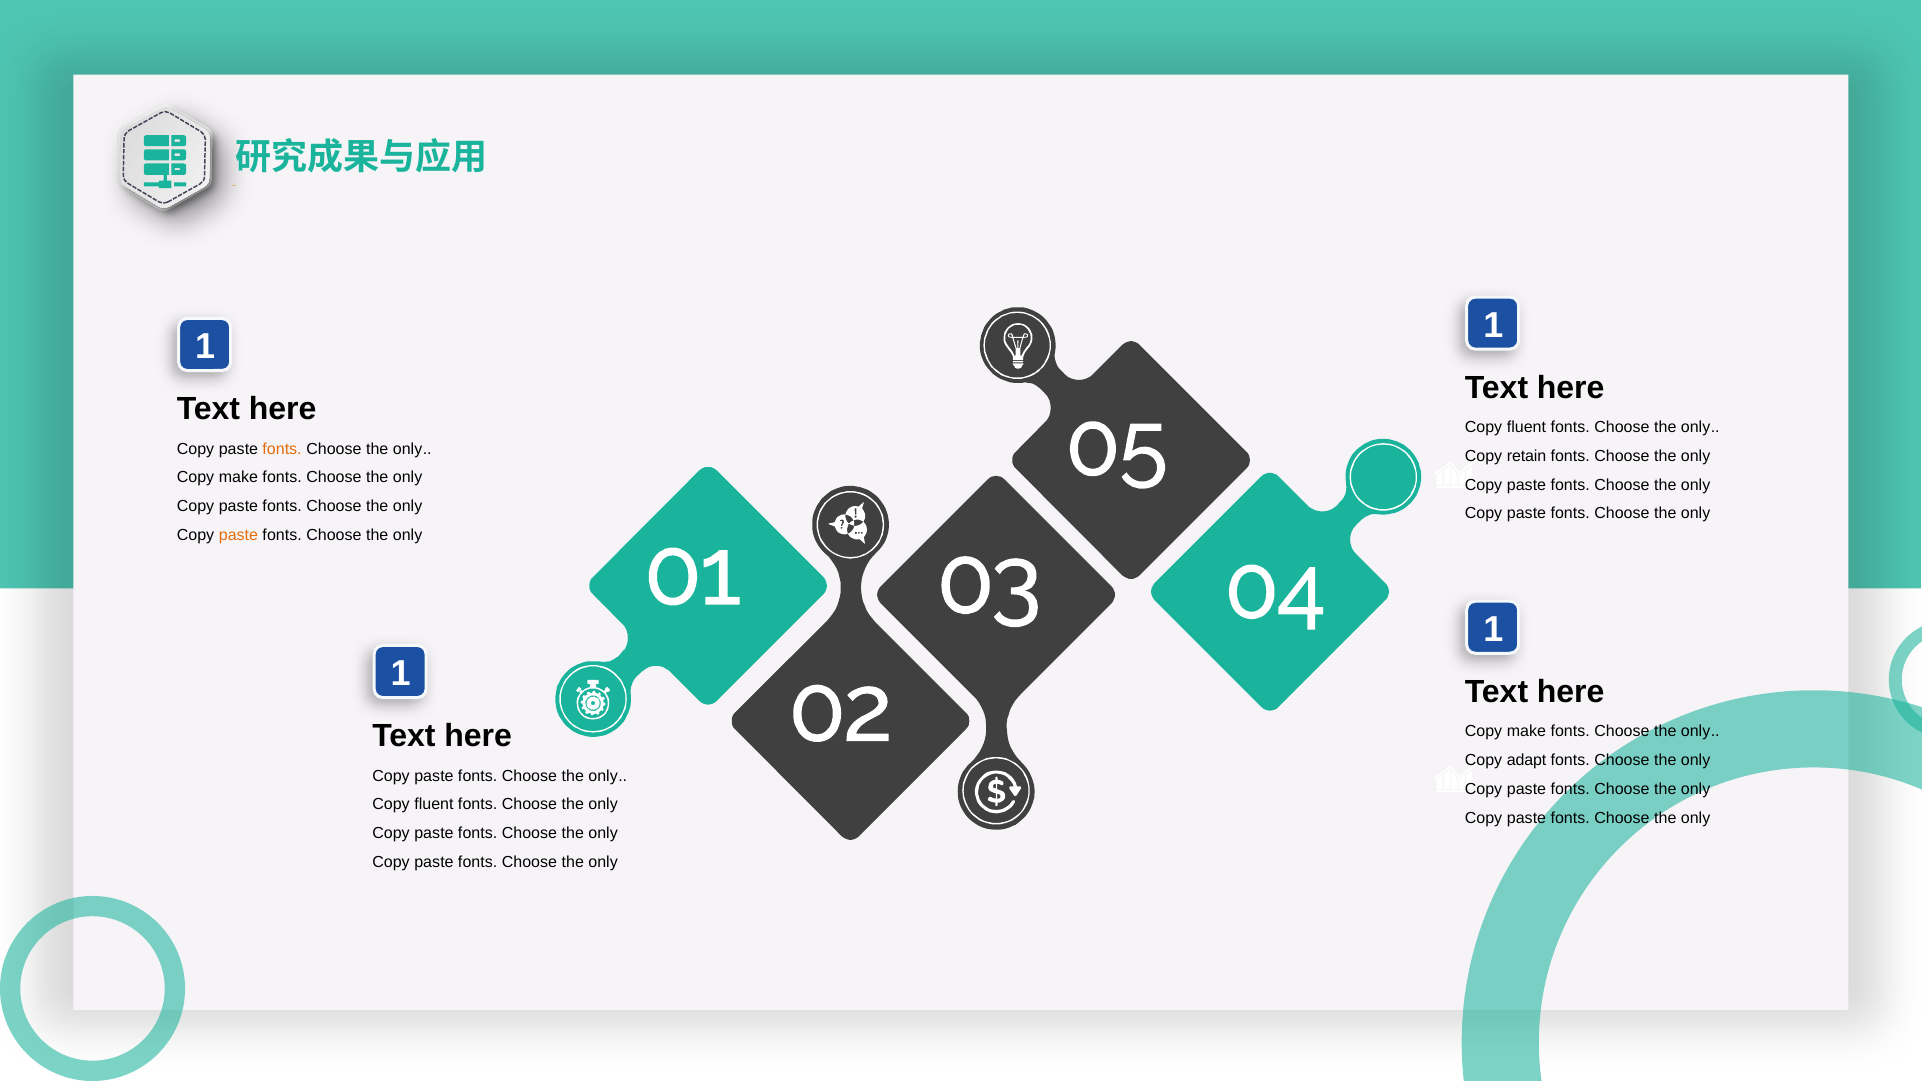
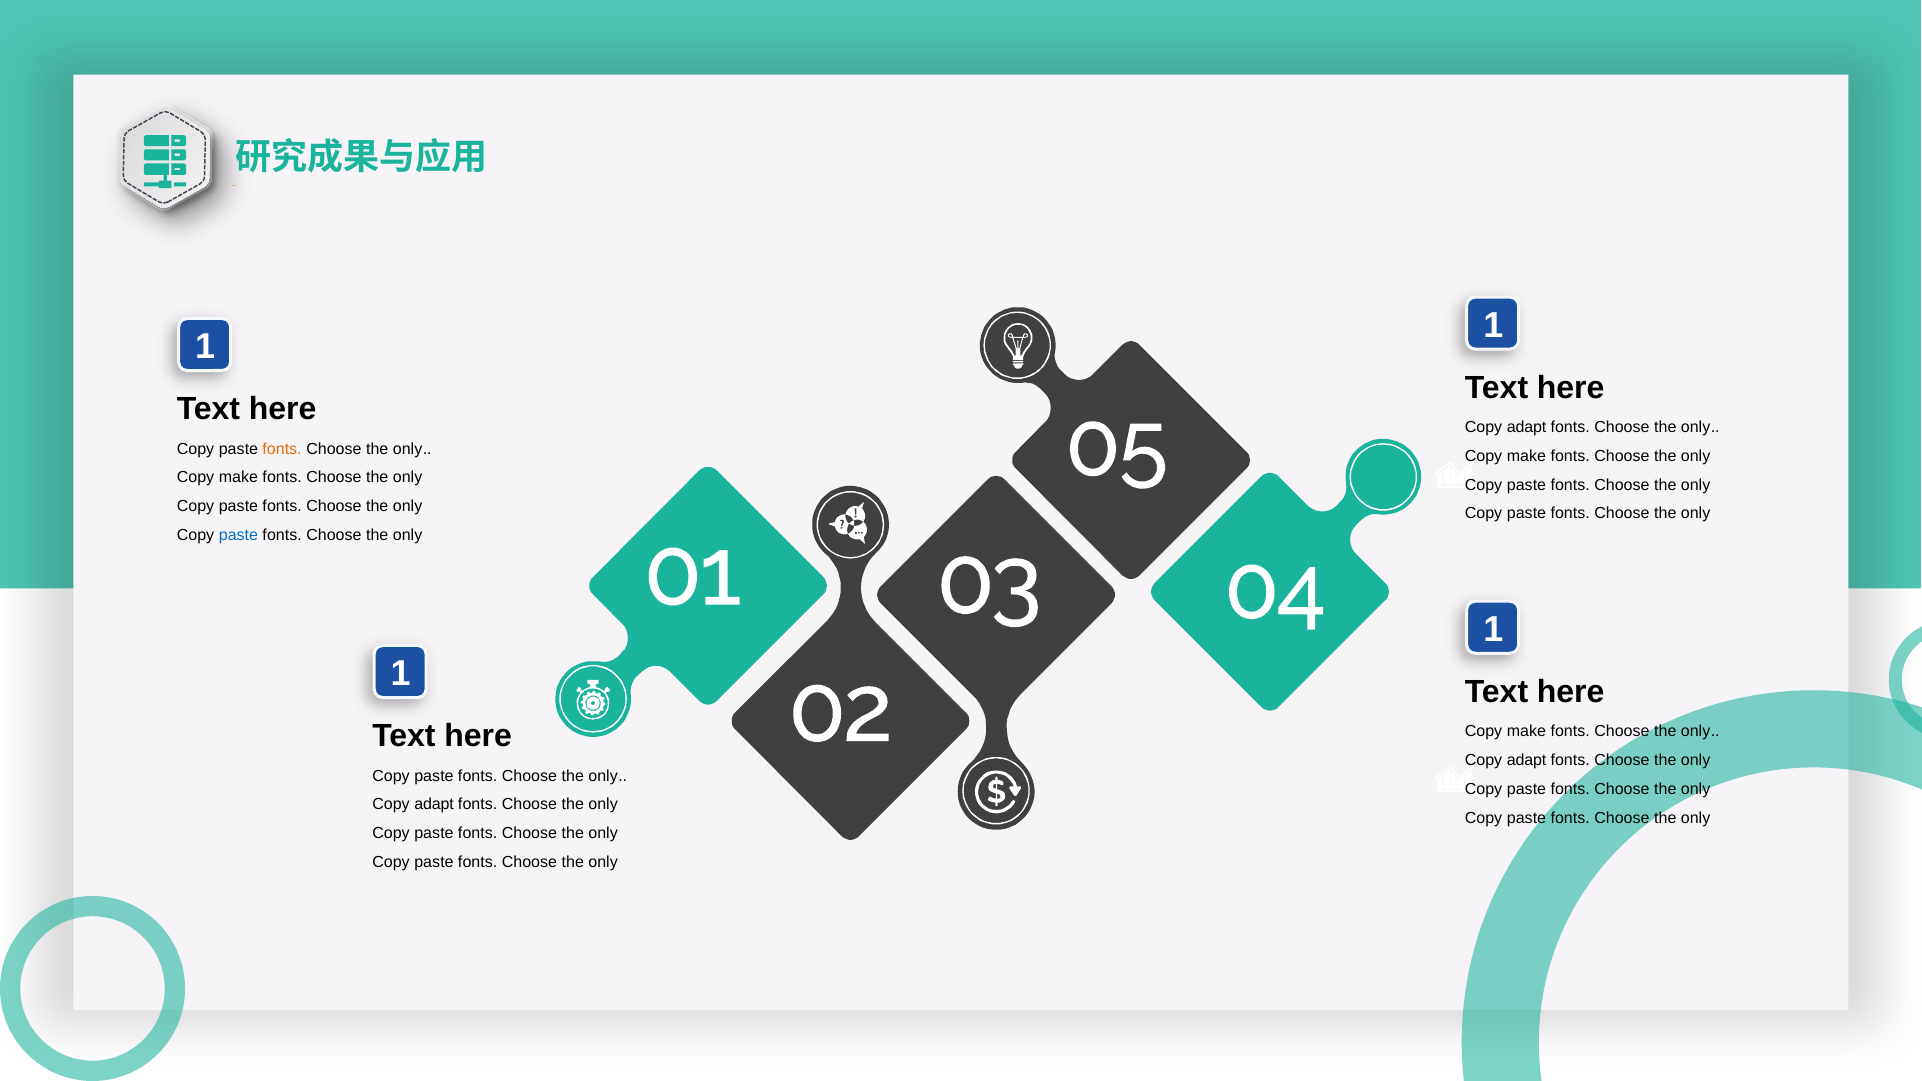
fluent at (1526, 427): fluent -> adapt
retain at (1527, 456): retain -> make
paste at (238, 535) colour: orange -> blue
fluent at (434, 805): fluent -> adapt
